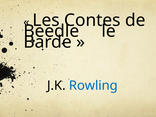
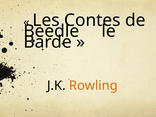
Rowling colour: blue -> orange
